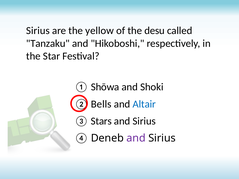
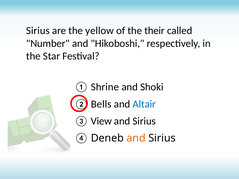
desu: desu -> their
Tanzaku: Tanzaku -> Number
Shōwa: Shōwa -> Shrine
Stars: Stars -> View
and at (136, 138) colour: purple -> orange
